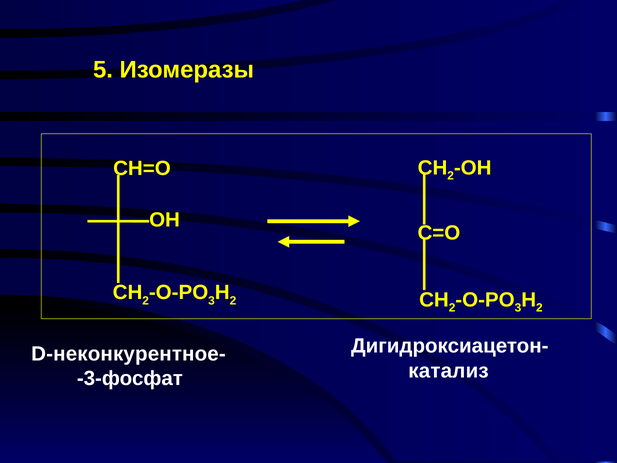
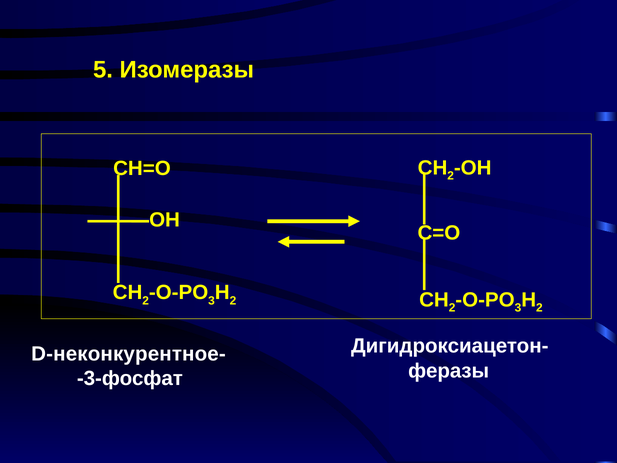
катализ: катализ -> феразы
